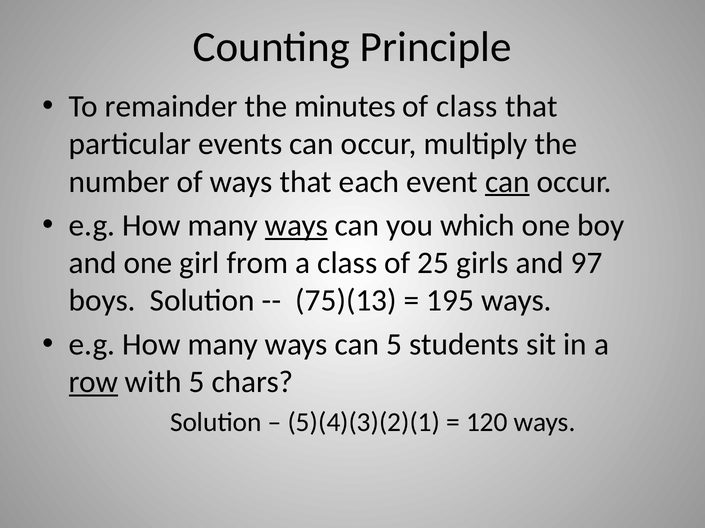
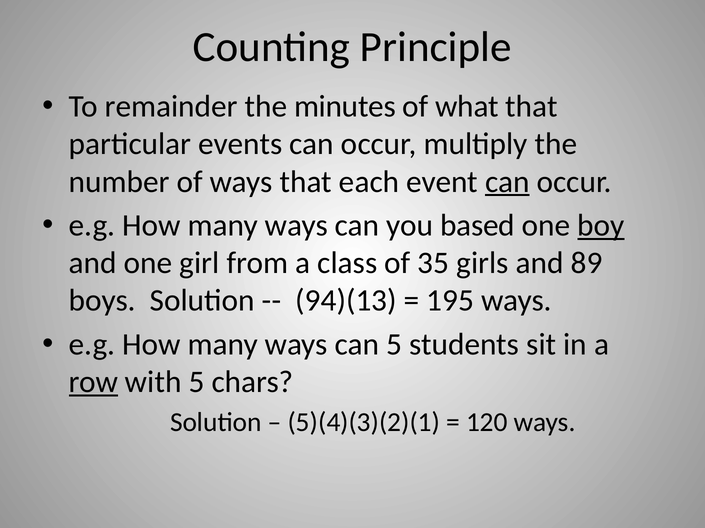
of class: class -> what
ways at (296, 226) underline: present -> none
which: which -> based
boy underline: none -> present
25: 25 -> 35
97: 97 -> 89
75)(13: 75)(13 -> 94)(13
